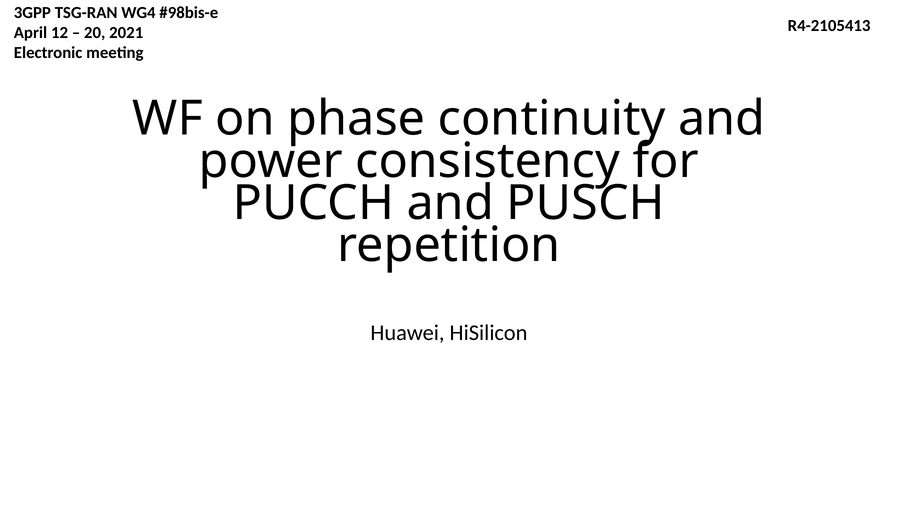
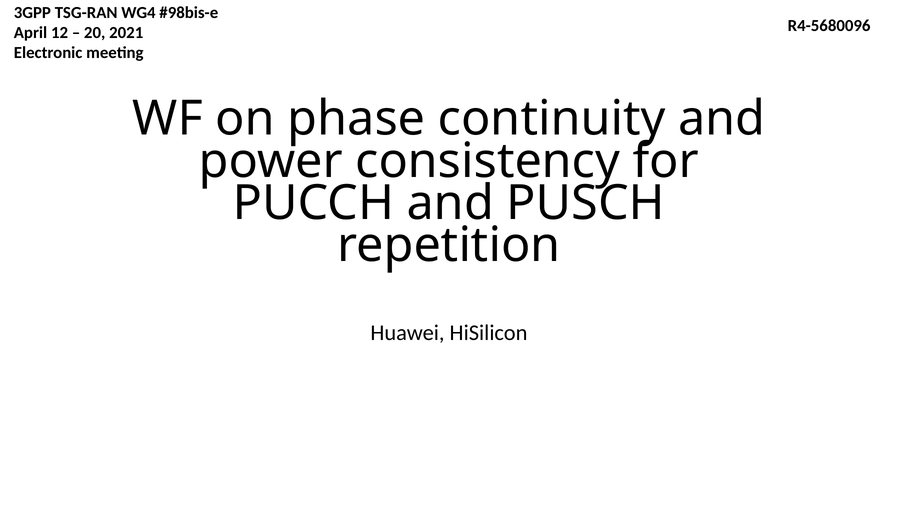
R4-2105413: R4-2105413 -> R4-5680096
